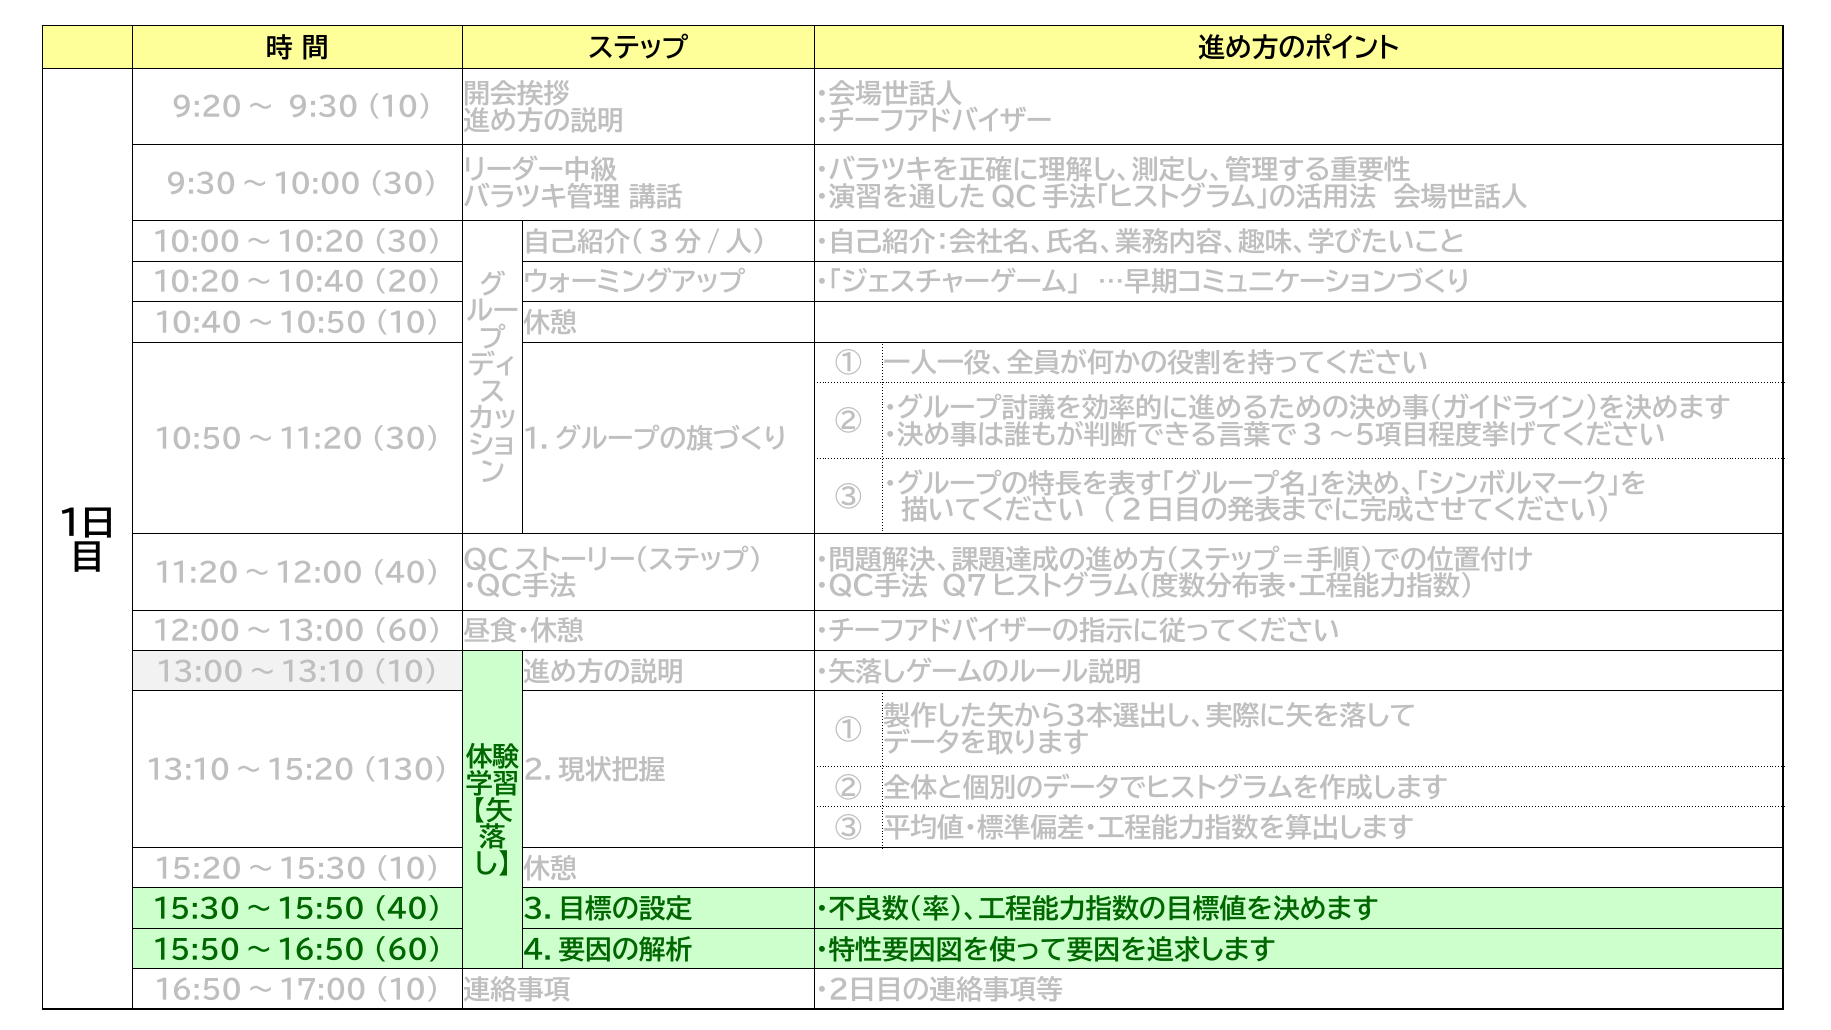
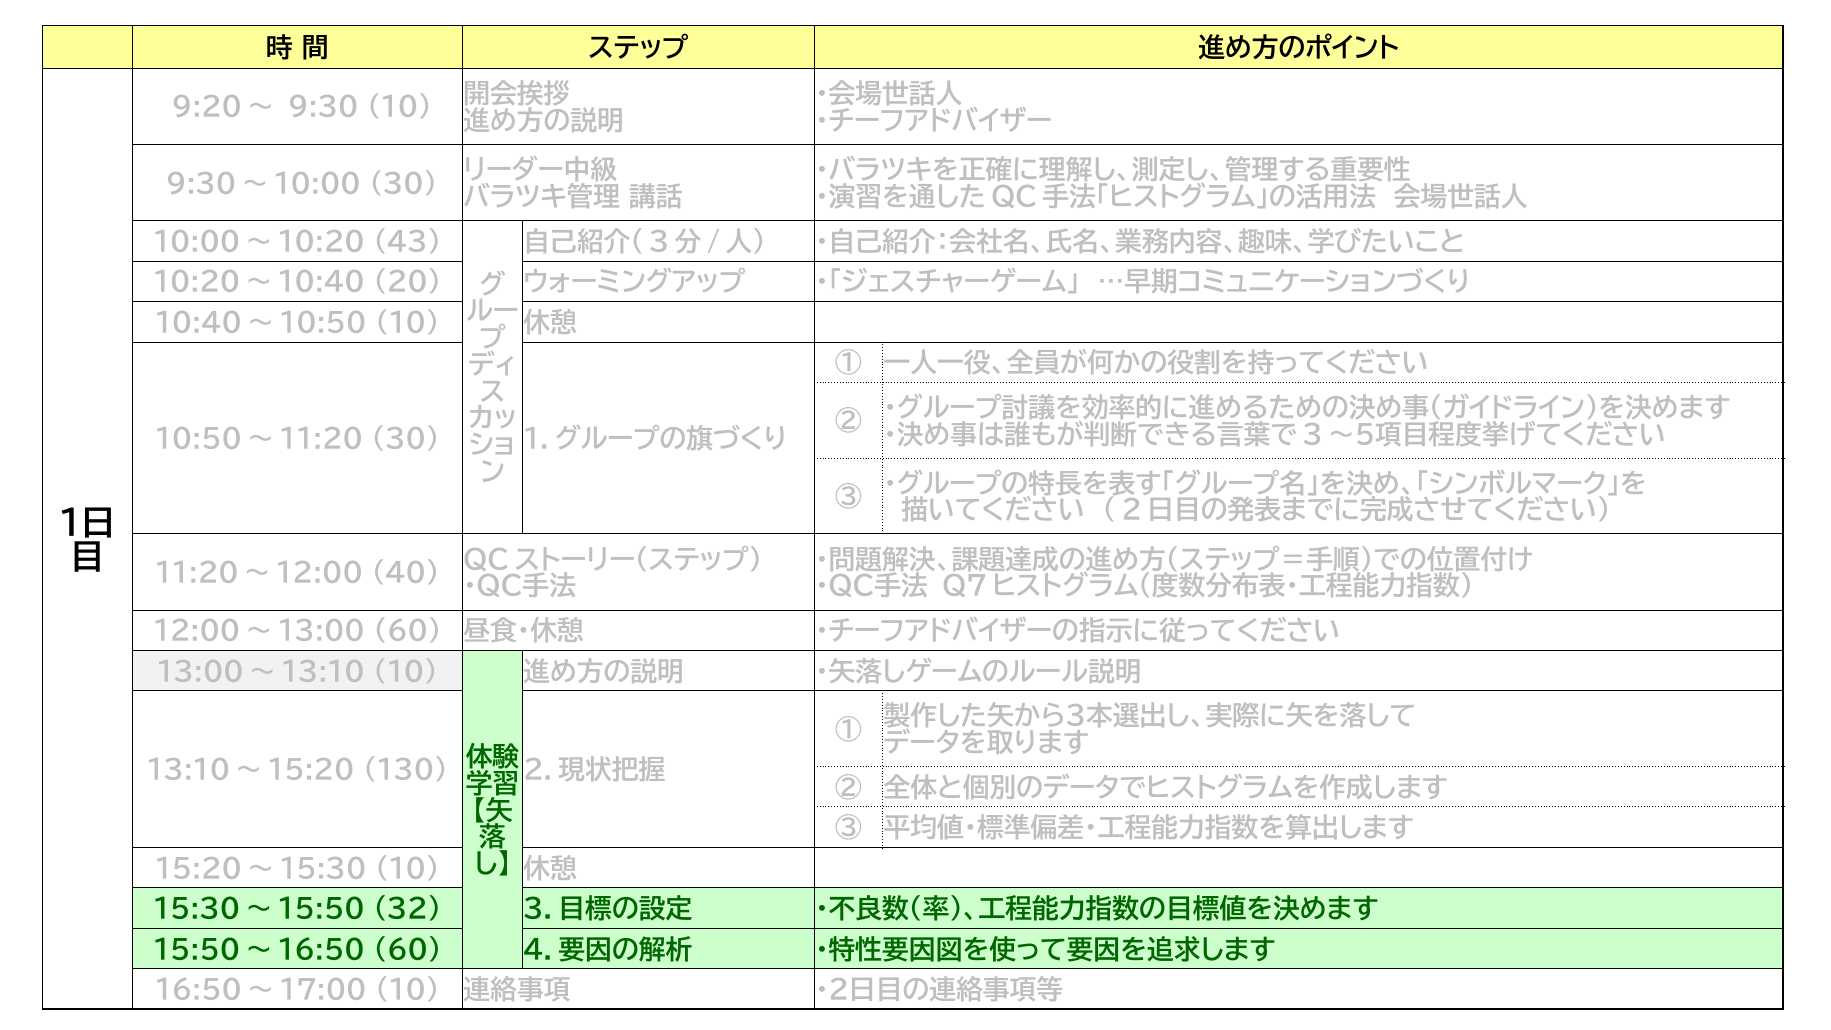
10:00～10:20 30: 30 -> 43
15:30～15:50 40: 40 -> 32
